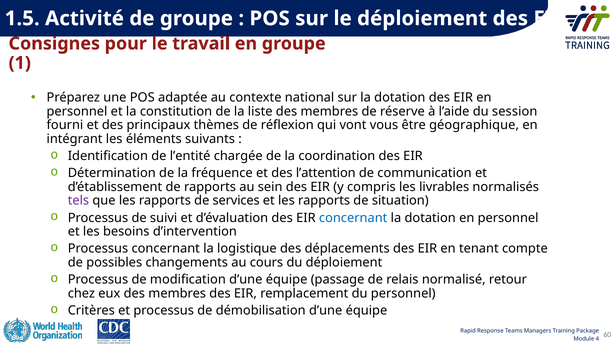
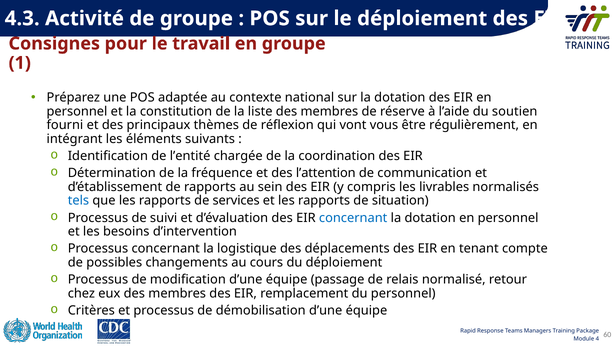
1.5: 1.5 -> 4.3
session: session -> soutien
géographique: géographique -> régulièrement
tels colour: purple -> blue
